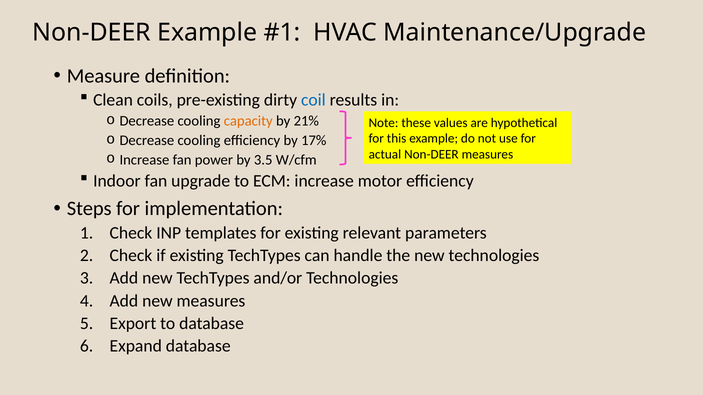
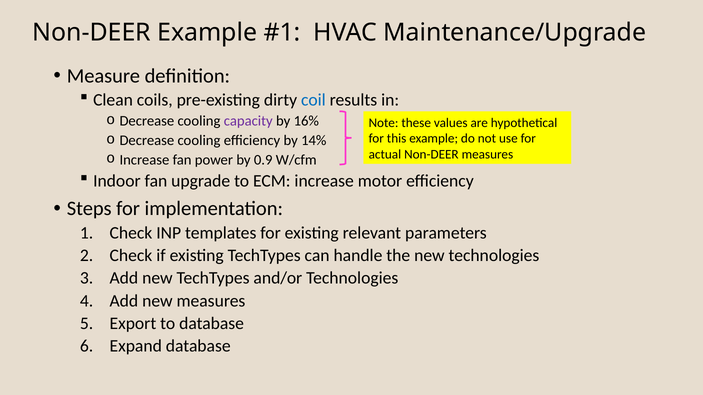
capacity colour: orange -> purple
21%: 21% -> 16%
17%: 17% -> 14%
3.5: 3.5 -> 0.9
